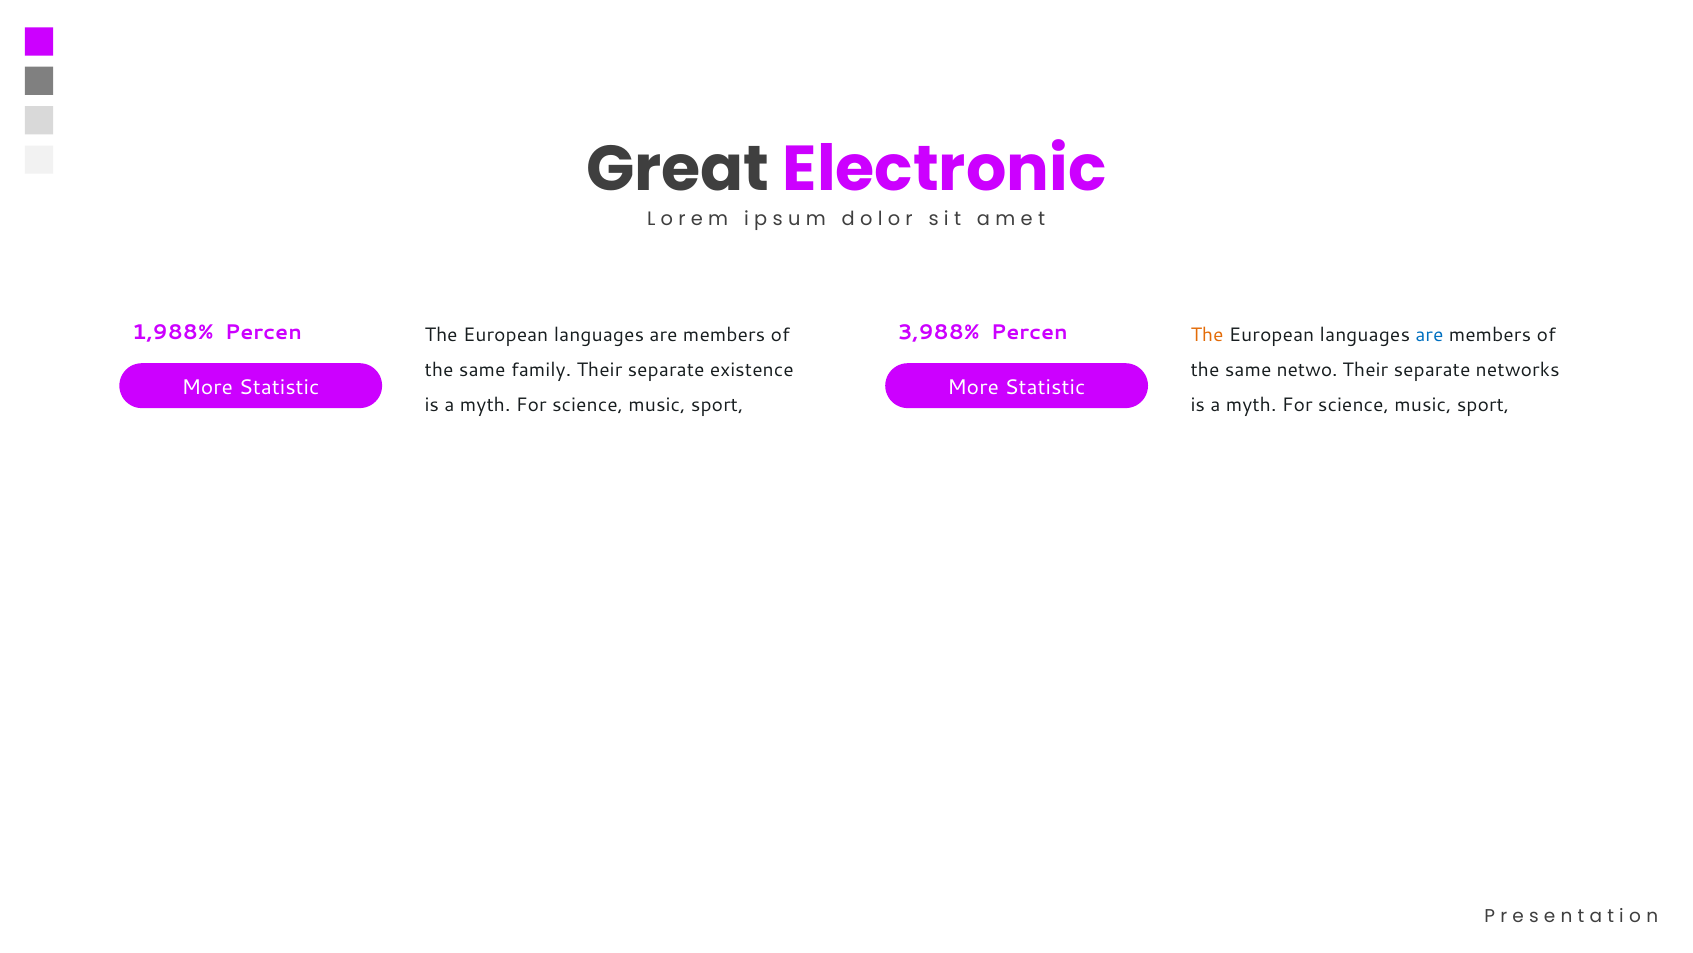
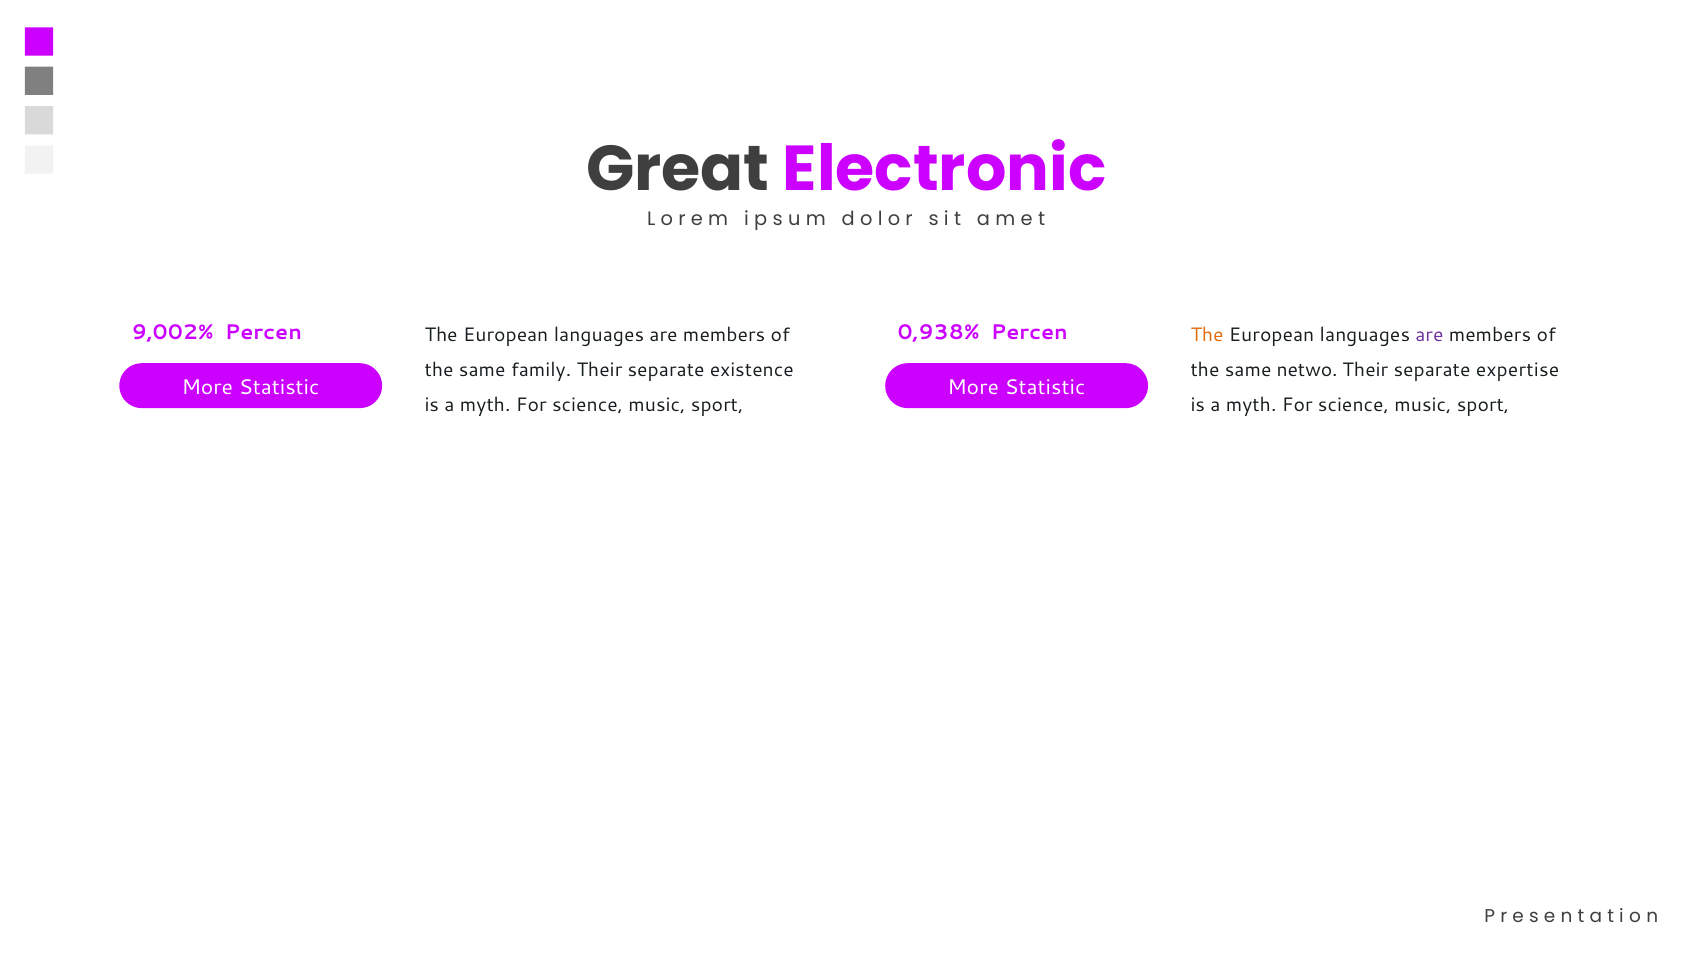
1,988%: 1,988% -> 9,002%
3,988%: 3,988% -> 0,938%
are at (1429, 335) colour: blue -> purple
networks: networks -> expertise
